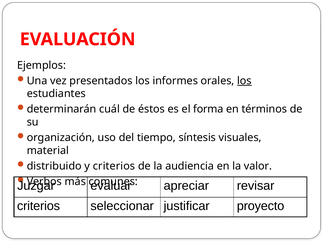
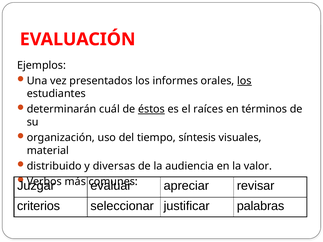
éstos underline: none -> present
forma: forma -> raíces
y criterios: criterios -> diversas
proyecto: proyecto -> palabras
